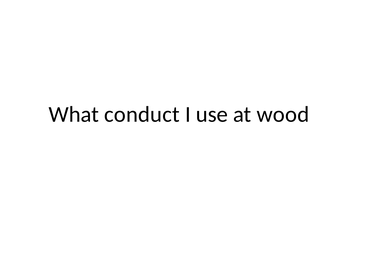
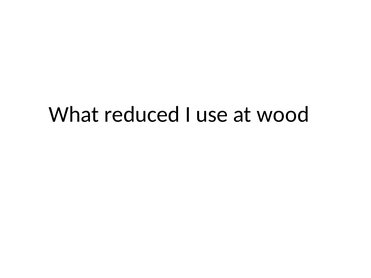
conduct: conduct -> reduced
